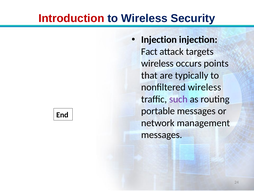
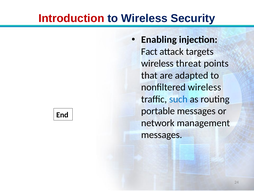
Injection at (159, 40): Injection -> Enabling
occurs: occurs -> threat
typically: typically -> adapted
such colour: purple -> blue
